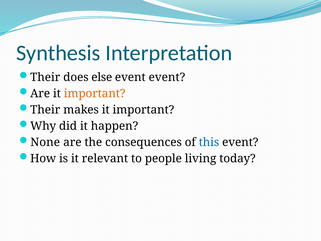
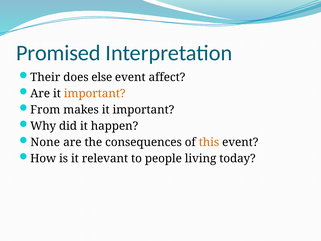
Synthesis: Synthesis -> Promised
event event: event -> affect
Their at (45, 110): Their -> From
this colour: blue -> orange
